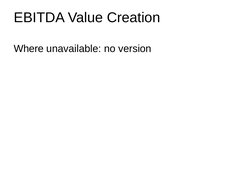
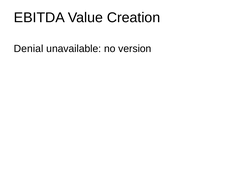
Where: Where -> Denial
